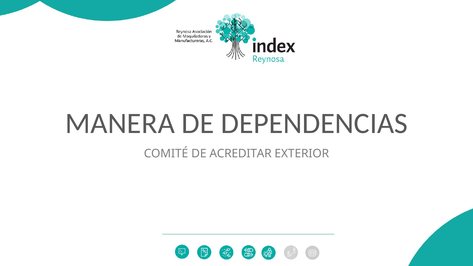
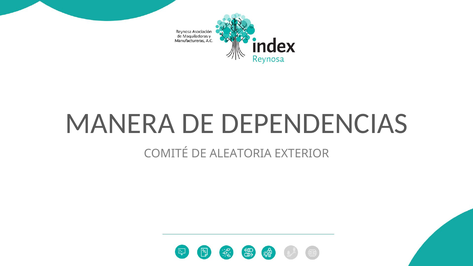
ACREDITAR: ACREDITAR -> ALEATORIA
